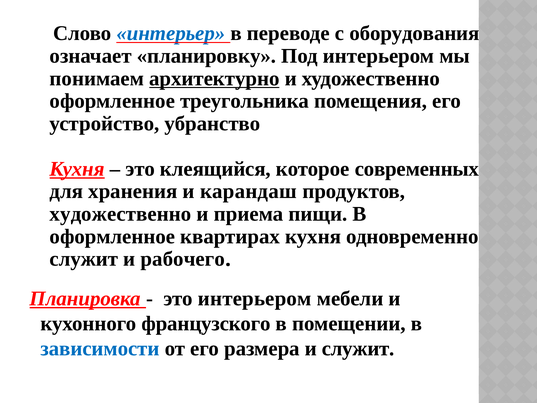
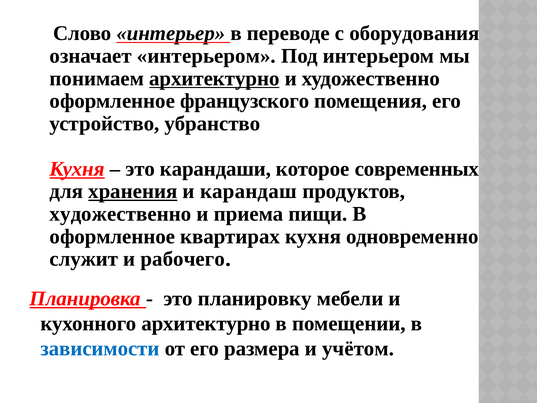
интерьер colour: blue -> black
означает планировку: планировку -> интерьером
треугольника: треугольника -> французского
клеящийся: клеящийся -> карандаши
хранения underline: none -> present
это интерьером: интерьером -> планировку
кухонного французского: французского -> архитектурно
и служит: служит -> учётом
